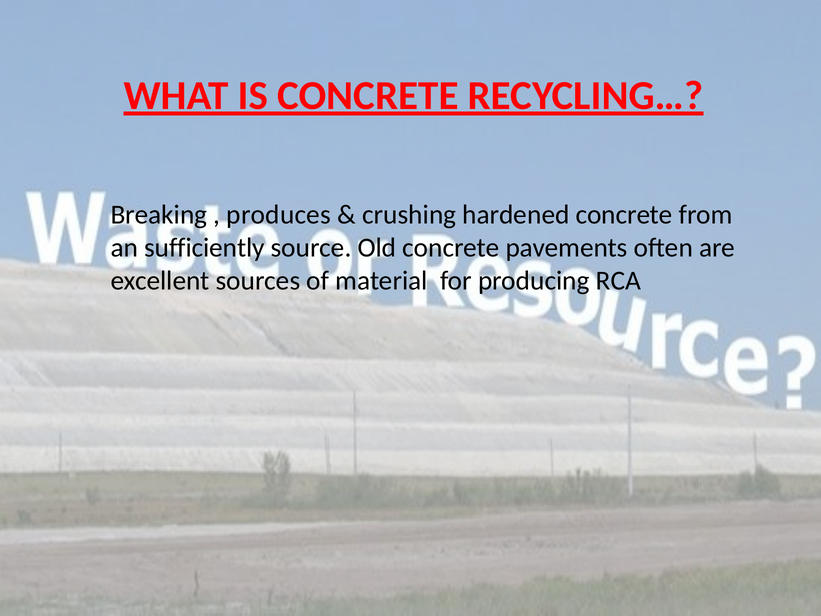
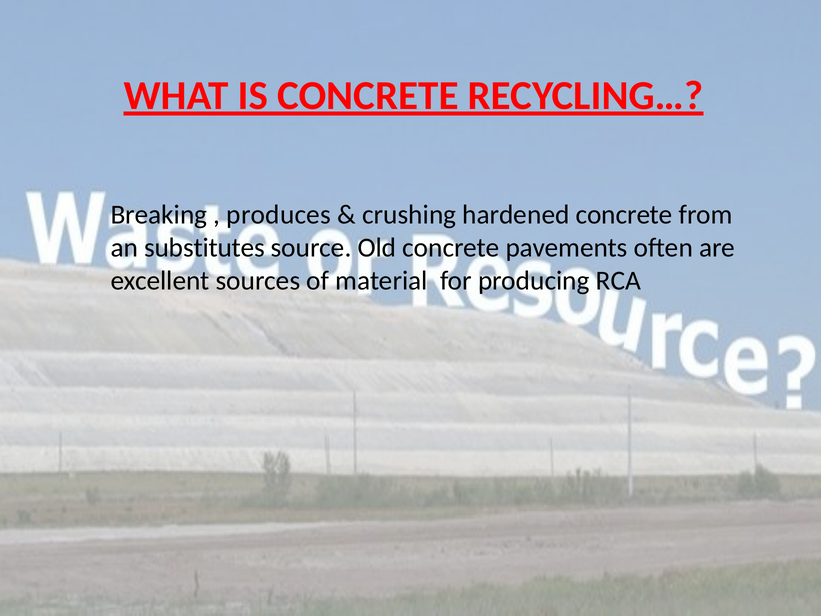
sufficiently: sufficiently -> substitutes
